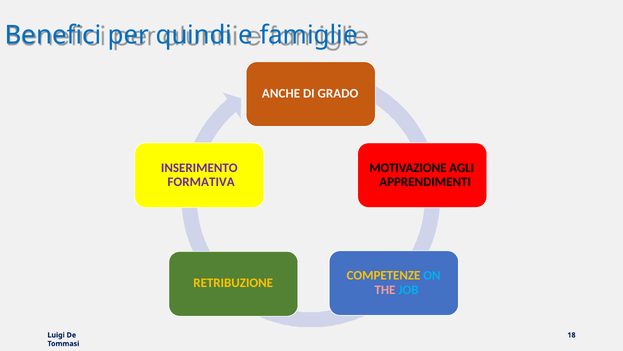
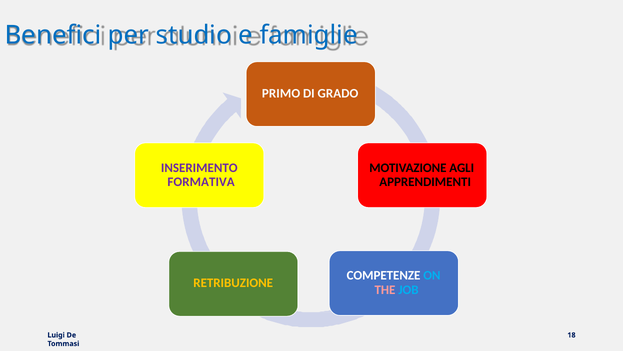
quindi: quindi -> studio
ANCHE: ANCHE -> PRIMO
COMPETENZE colour: yellow -> white
